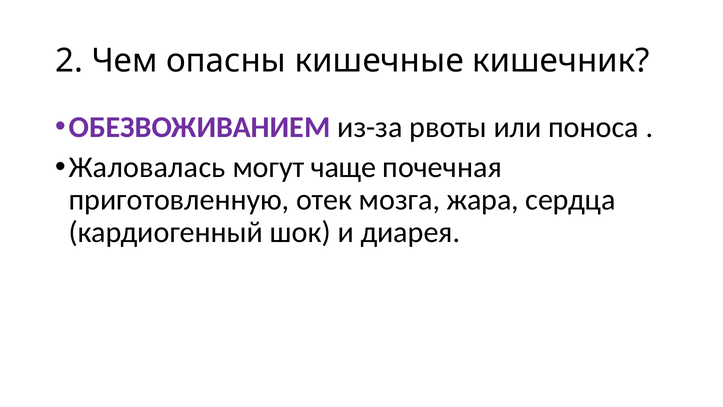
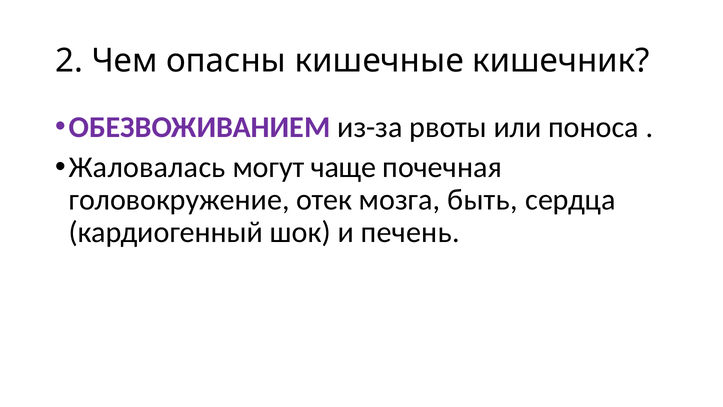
приготовленную: приготовленную -> головокружение
жара: жара -> быть
диарея: диарея -> печень
